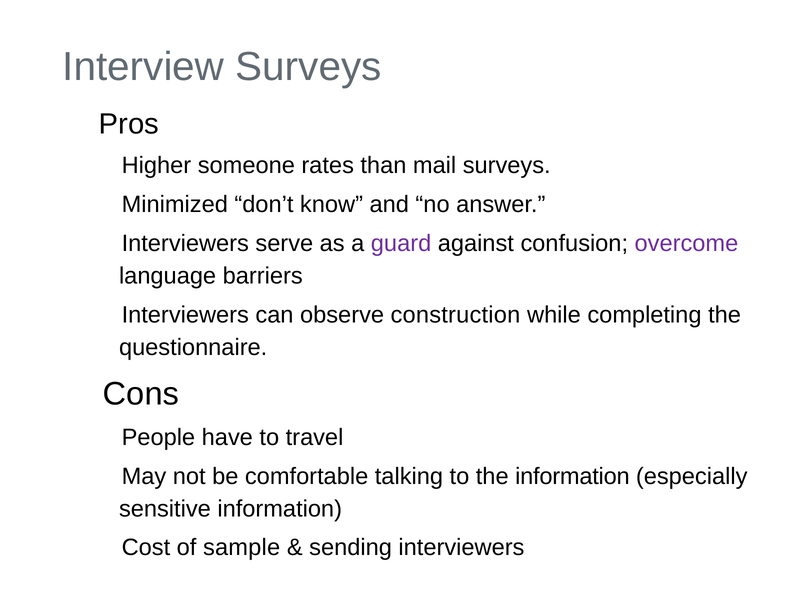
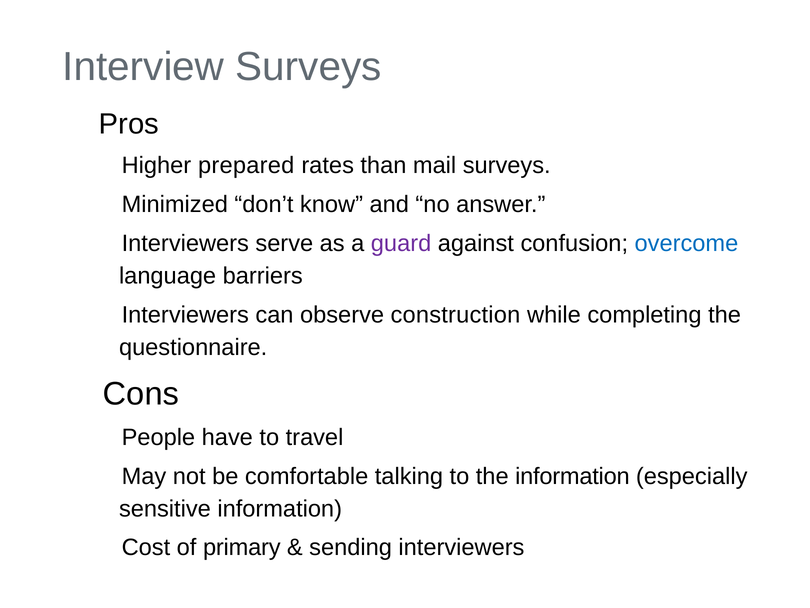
someone: someone -> prepared
overcome colour: purple -> blue
sample: sample -> primary
